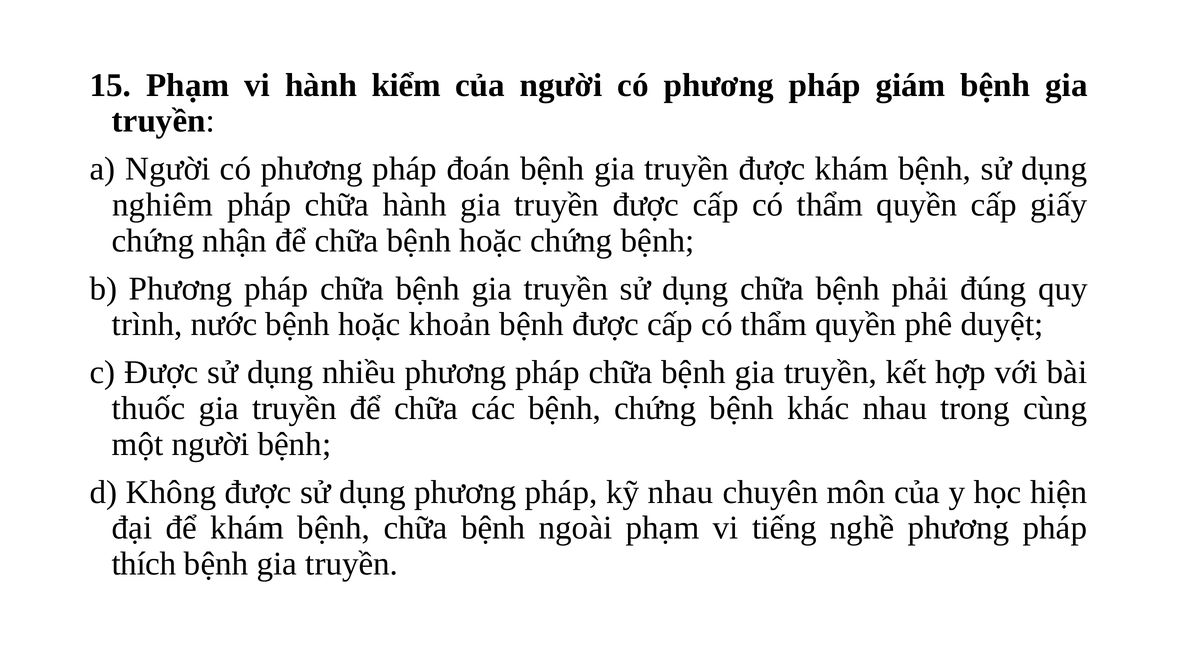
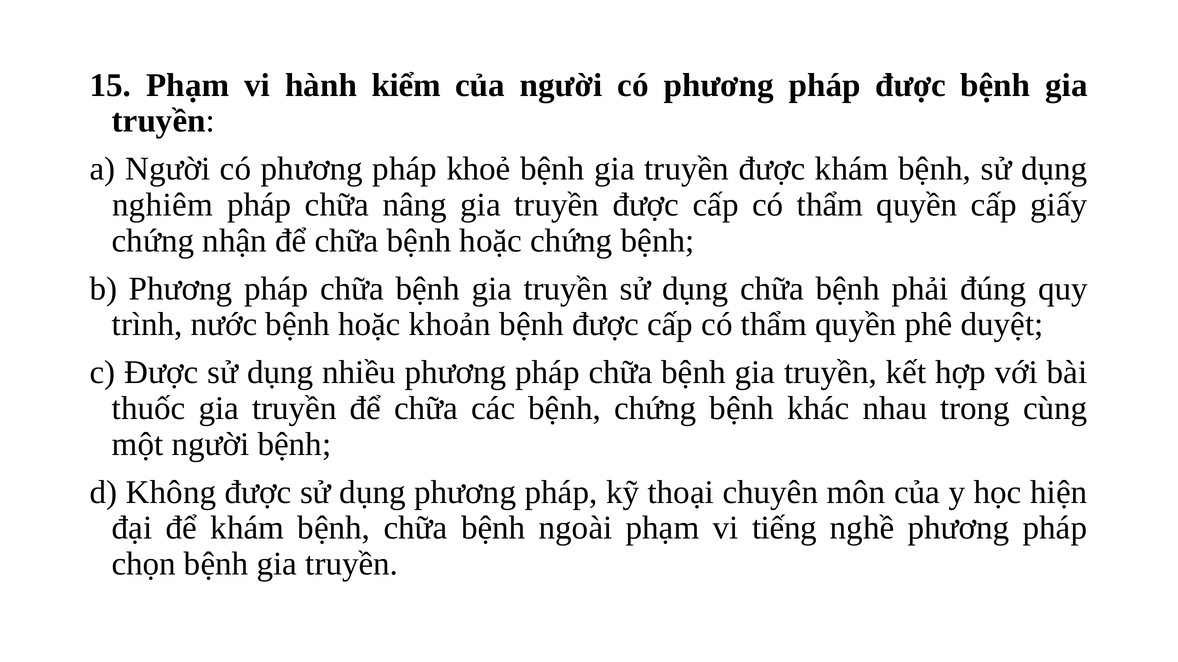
pháp giám: giám -> được
đoán: đoán -> khoẻ
chữa hành: hành -> nâng
kỹ nhau: nhau -> thoại
thích: thích -> chọn
